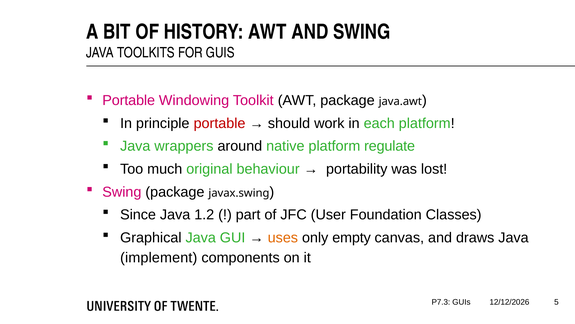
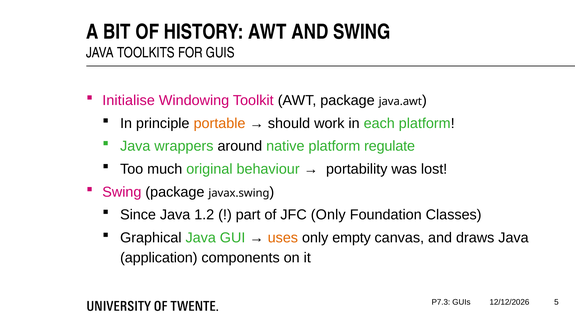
Portable at (129, 100): Portable -> Initialise
portable at (220, 123) colour: red -> orange
JFC User: User -> Only
implement: implement -> application
